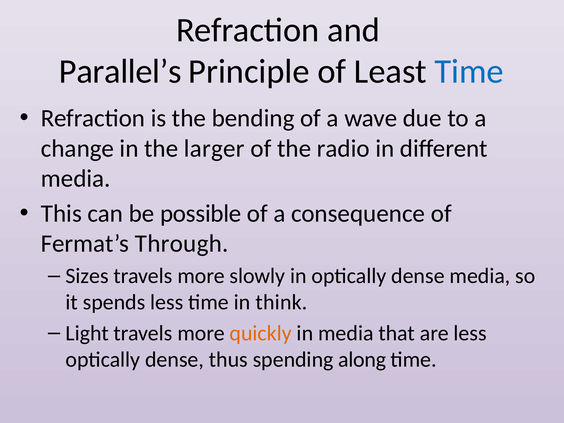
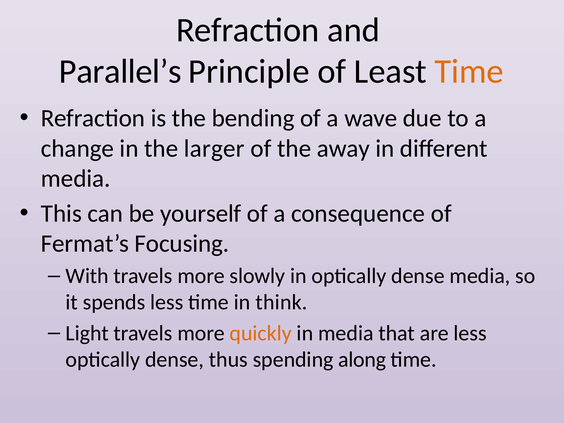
Time at (469, 71) colour: blue -> orange
radio: radio -> away
possible: possible -> yourself
Through: Through -> Focusing
Sizes: Sizes -> With
